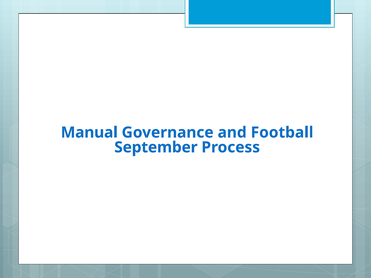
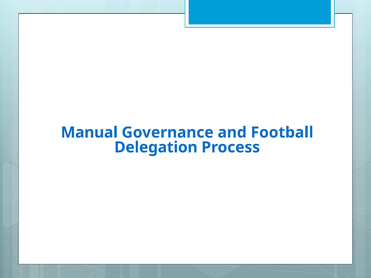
September: September -> Delegation
